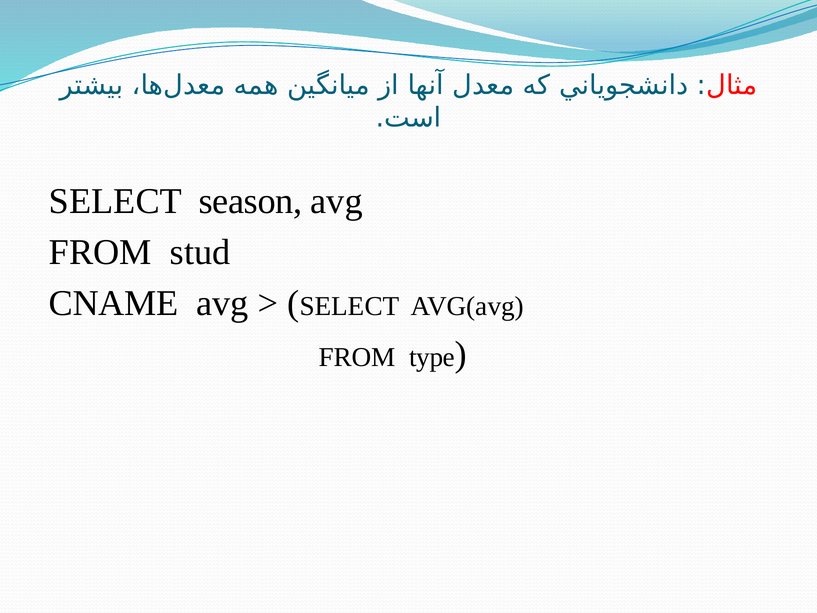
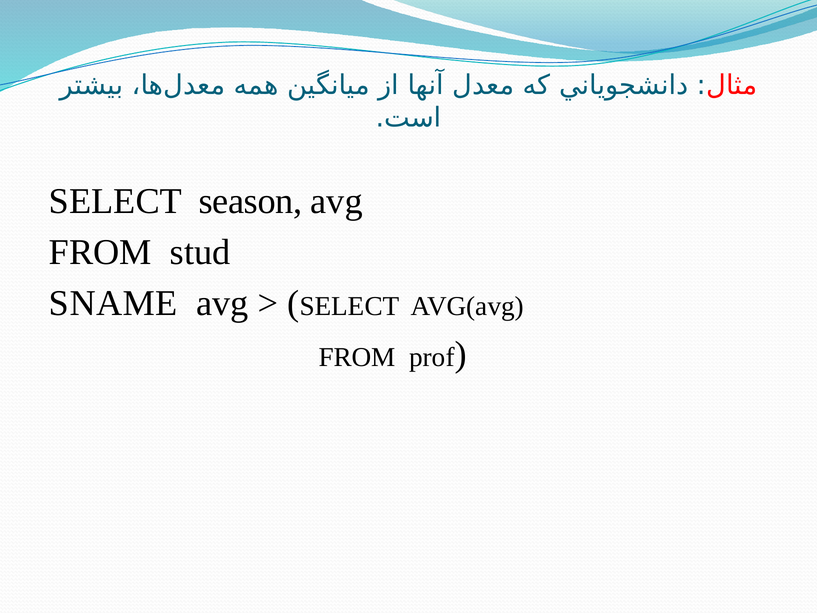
CNAME: CNAME -> SNAME
type: type -> prof
